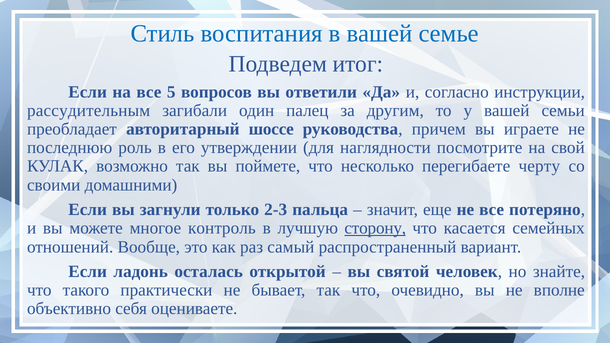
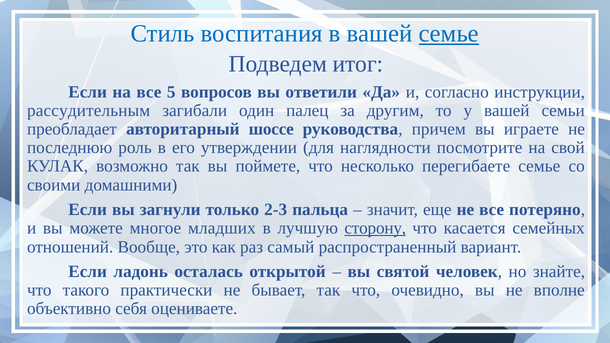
семье at (449, 34) underline: none -> present
перегибаете черту: черту -> семье
контроль: контроль -> младших
